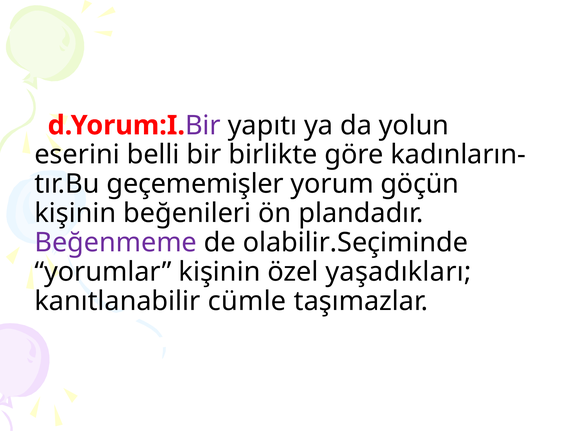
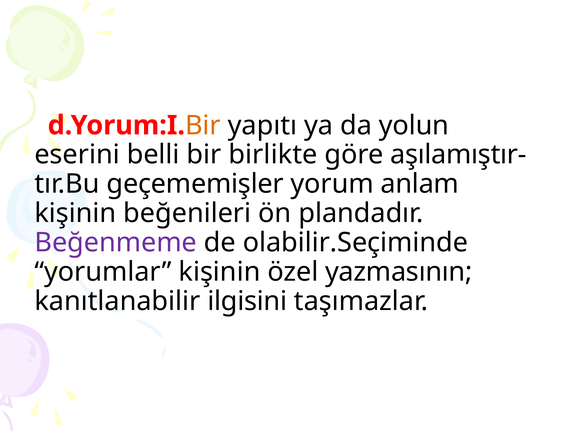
Bir at (203, 125) colour: purple -> orange
kadınların-: kadınların- -> aşılamıştır-
göçün: göçün -> anlam
yaşadıkları: yaşadıkları -> yazmasının
cümle: cümle -> ilgisini
